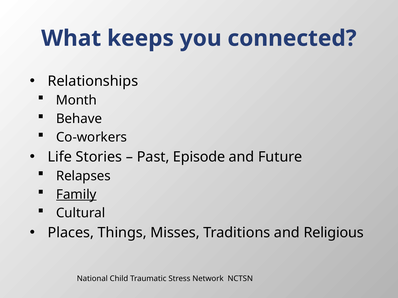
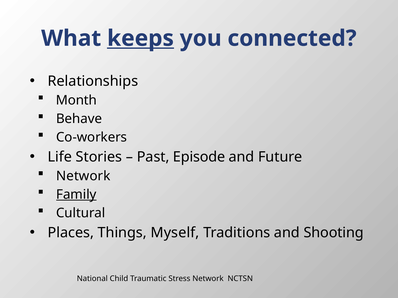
keeps underline: none -> present
Relapses at (83, 176): Relapses -> Network
Misses: Misses -> Myself
Religious: Religious -> Shooting
